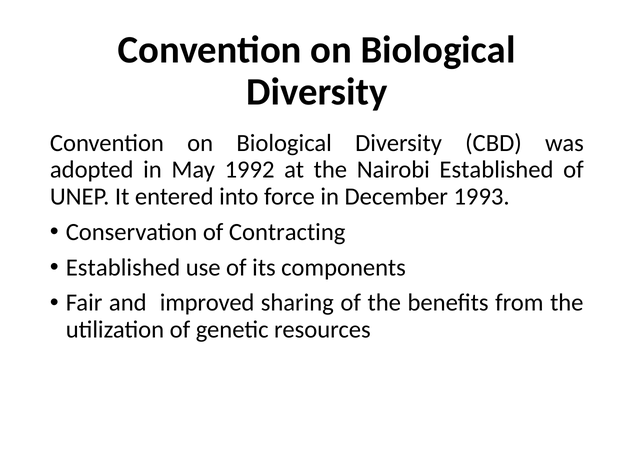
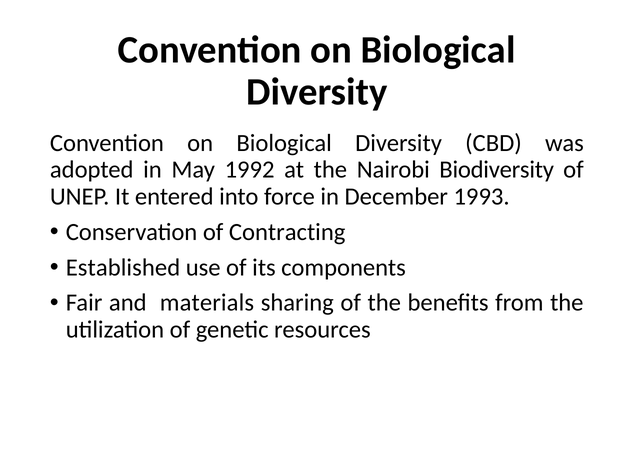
Nairobi Established: Established -> Biodiversity
improved: improved -> materials
